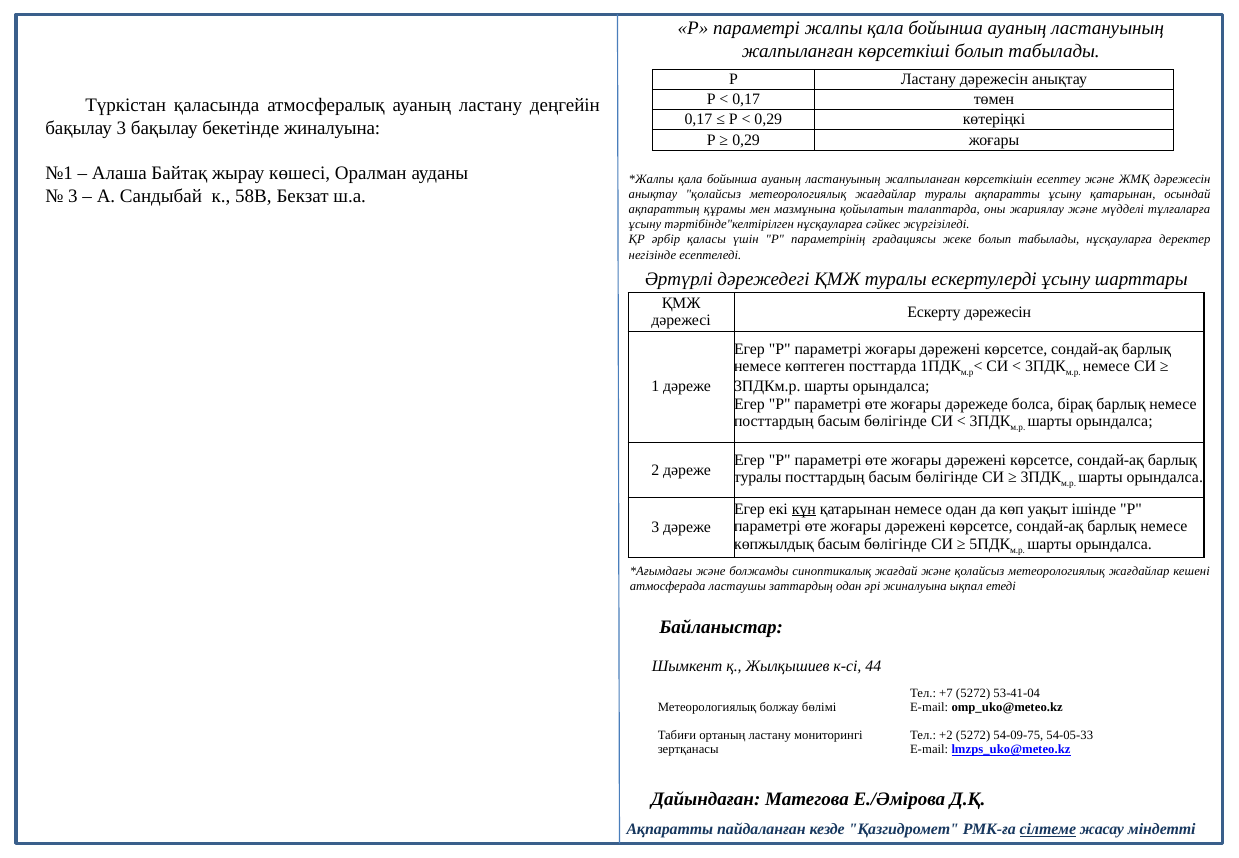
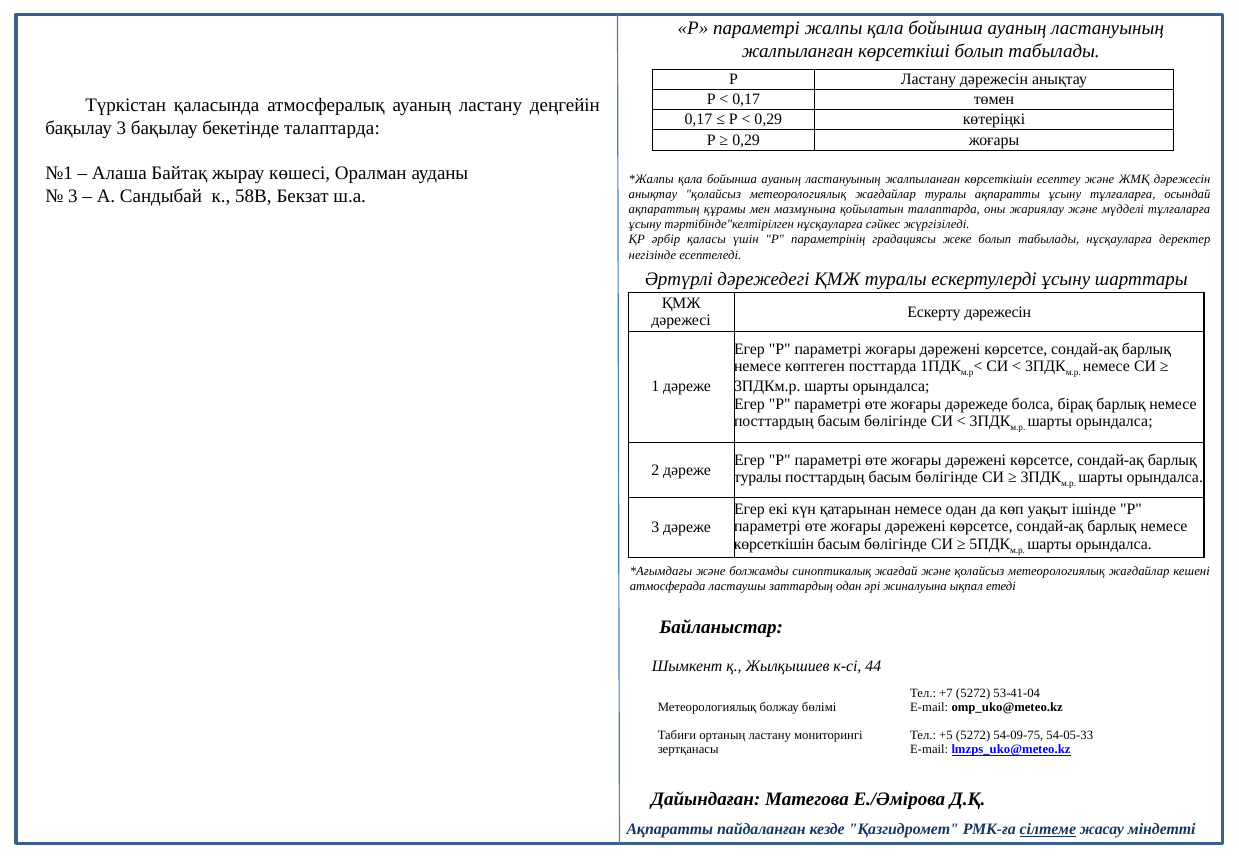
бекетінде жиналуына: жиналуына -> талаптарда
ұсыну қатарынан: қатарынан -> тұлғаларға
күн underline: present -> none
көпжылдық at (774, 544): көпжылдық -> көрсеткішін
+2: +2 -> +5
